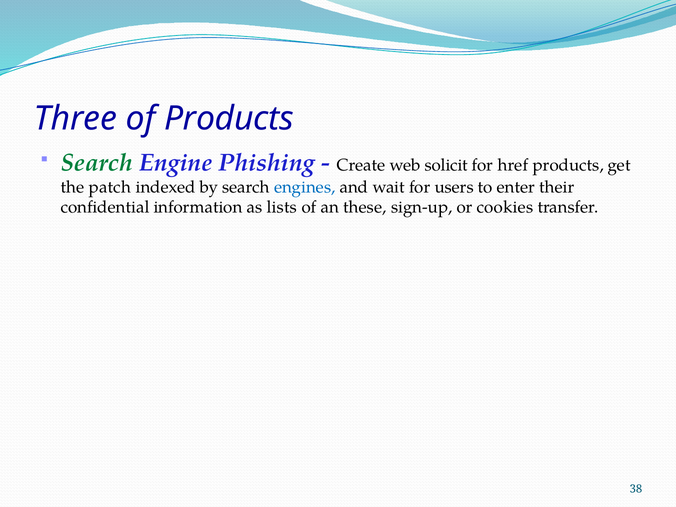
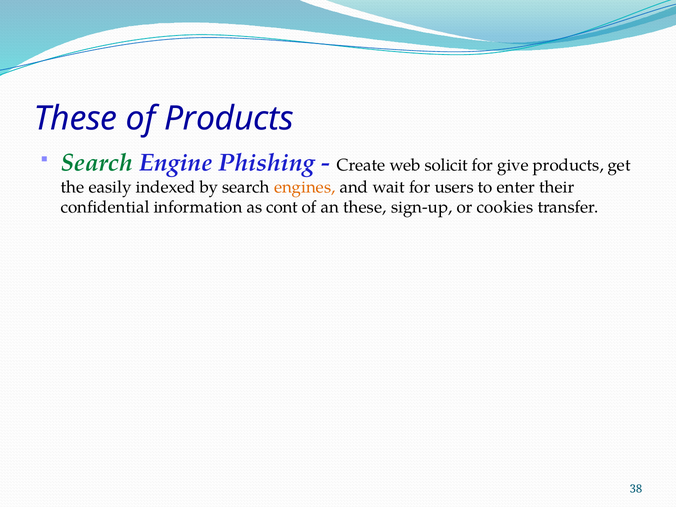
Three at (75, 119): Three -> These
href: href -> give
patch: patch -> easily
engines colour: blue -> orange
lists: lists -> cont
